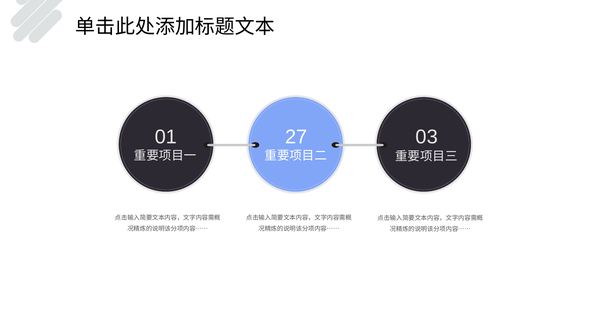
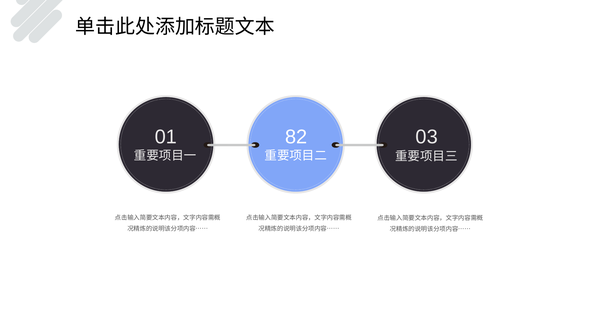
27: 27 -> 82
